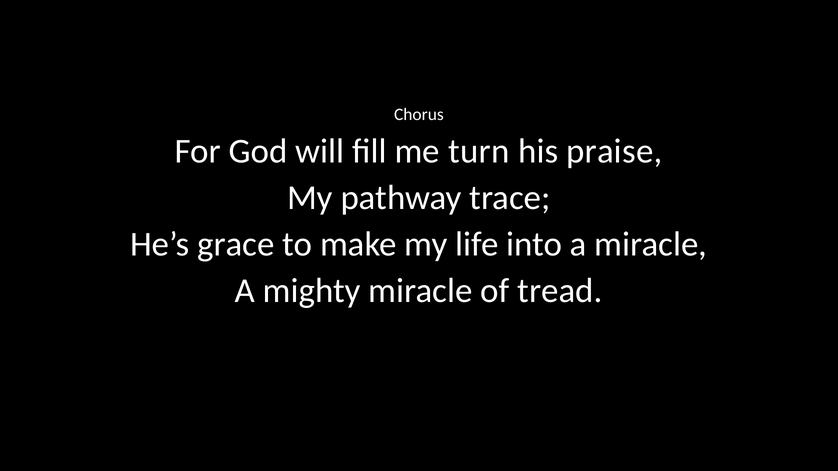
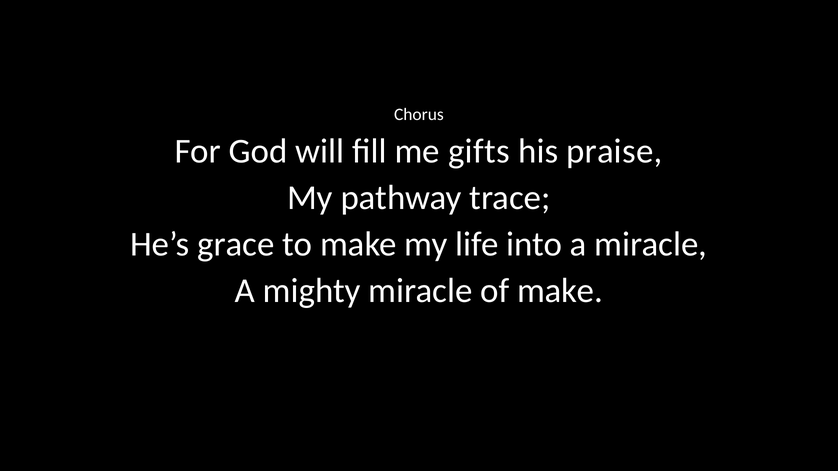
turn: turn -> gifts
of tread: tread -> make
